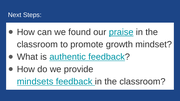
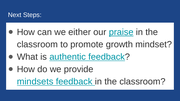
found: found -> either
